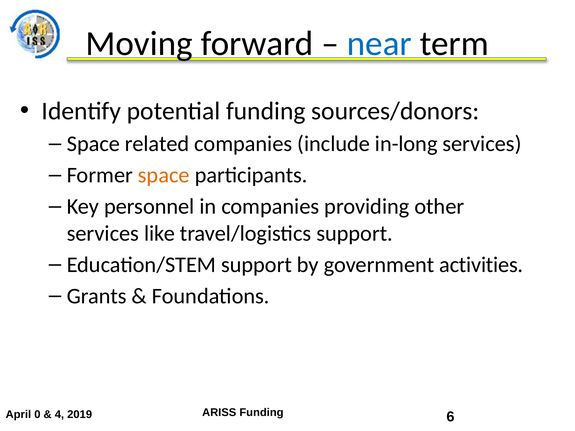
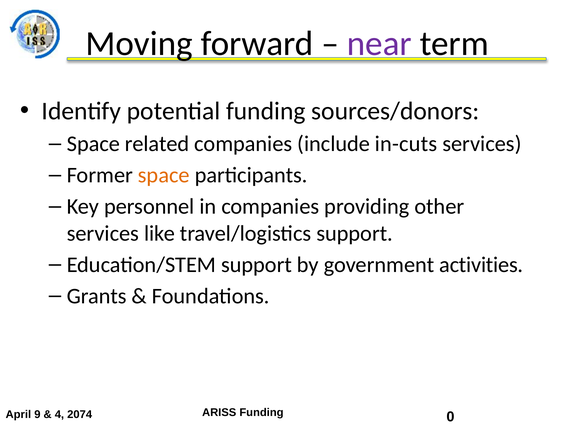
near colour: blue -> purple
in-long: in-long -> in-cuts
0: 0 -> 9
2019: 2019 -> 2074
6: 6 -> 0
